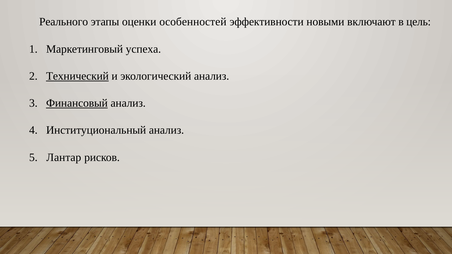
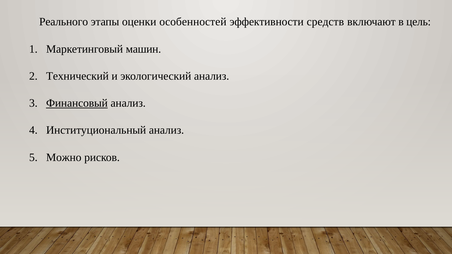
новыми: новыми -> средств
успеха: успеха -> машин
Технический underline: present -> none
Лантар: Лантар -> Можно
